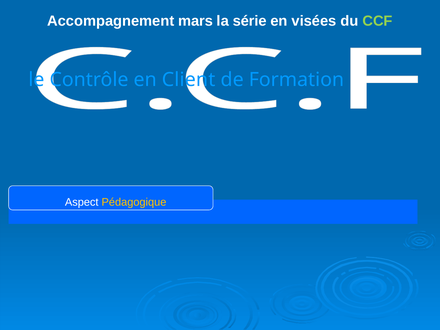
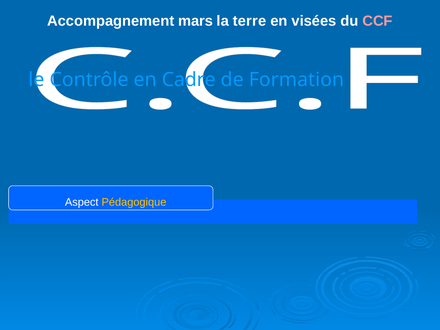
série: série -> terre
CCF colour: light green -> pink
Client: Client -> Cadre
